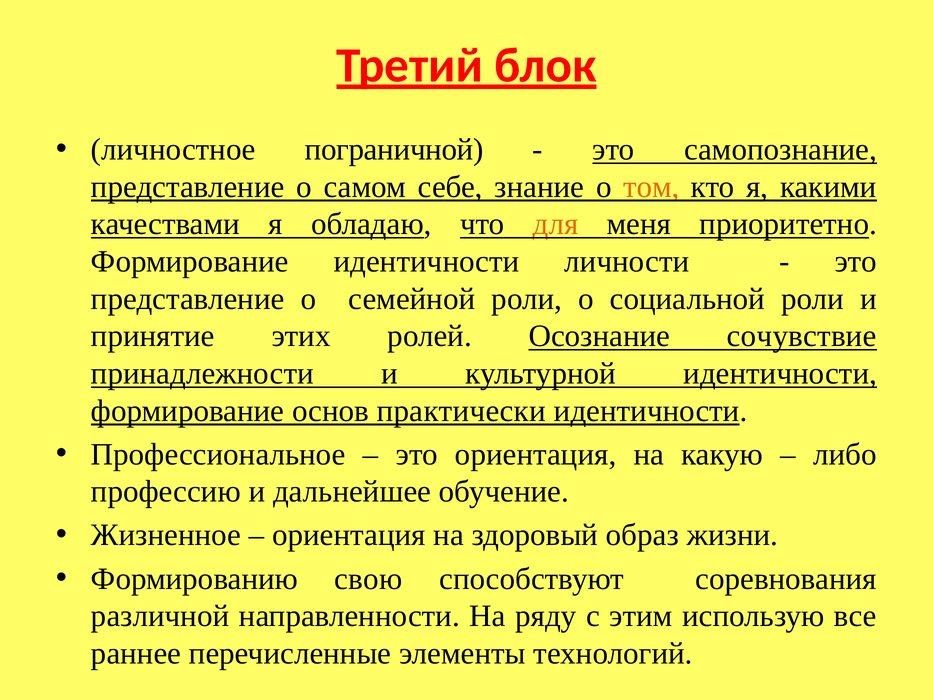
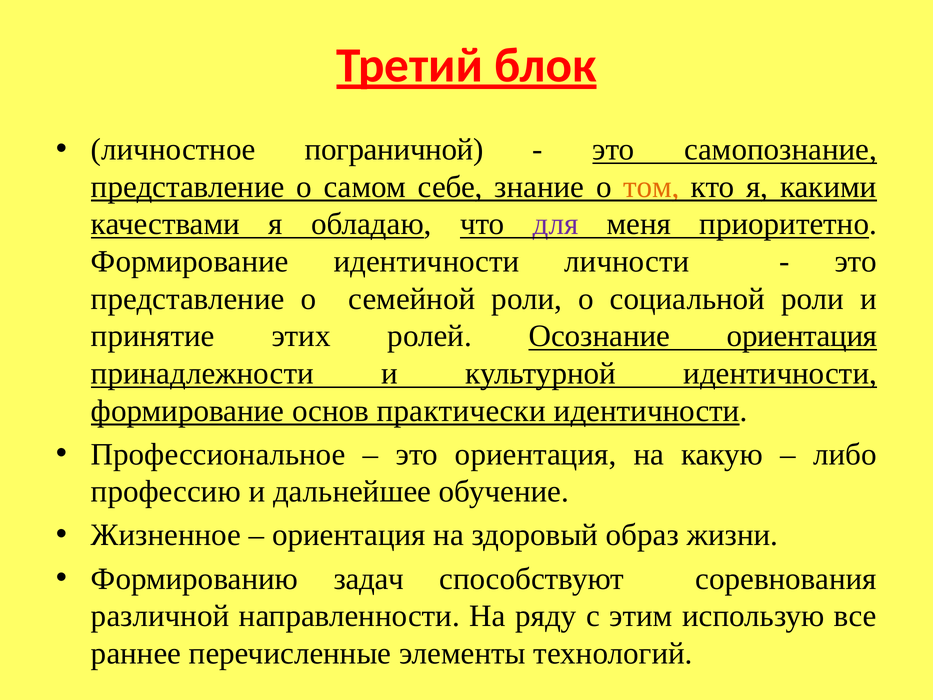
для colour: orange -> purple
Осознание сочувствие: сочувствие -> ориентация
свою: свою -> задач
